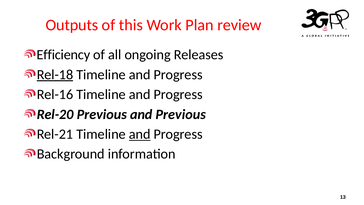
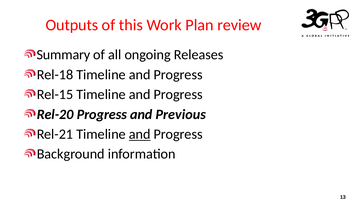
Efficiency: Efficiency -> Summary
Rel-18 underline: present -> none
Rel-16: Rel-16 -> Rel-15
Rel-20 Previous: Previous -> Progress
